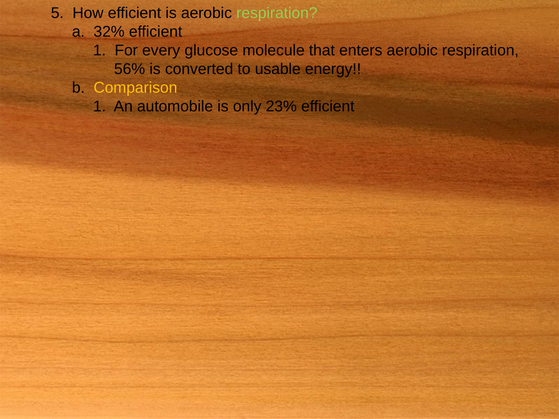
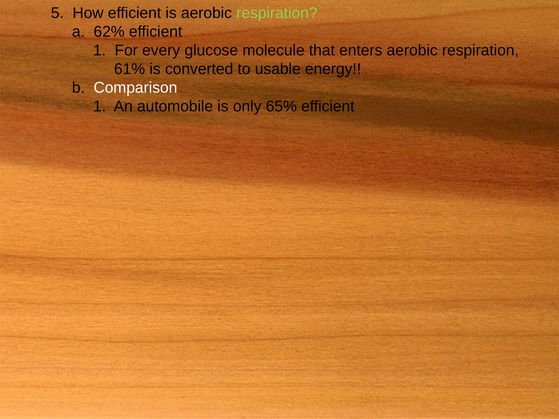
32%: 32% -> 62%
56%: 56% -> 61%
Comparison colour: yellow -> white
23%: 23% -> 65%
